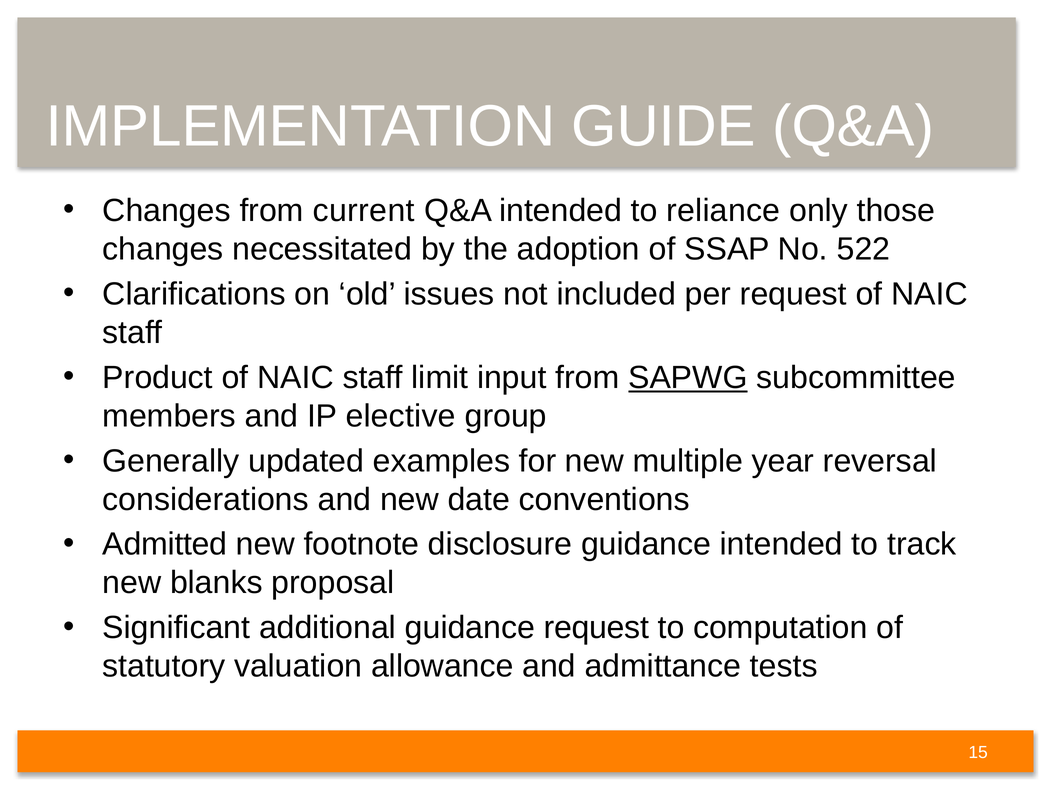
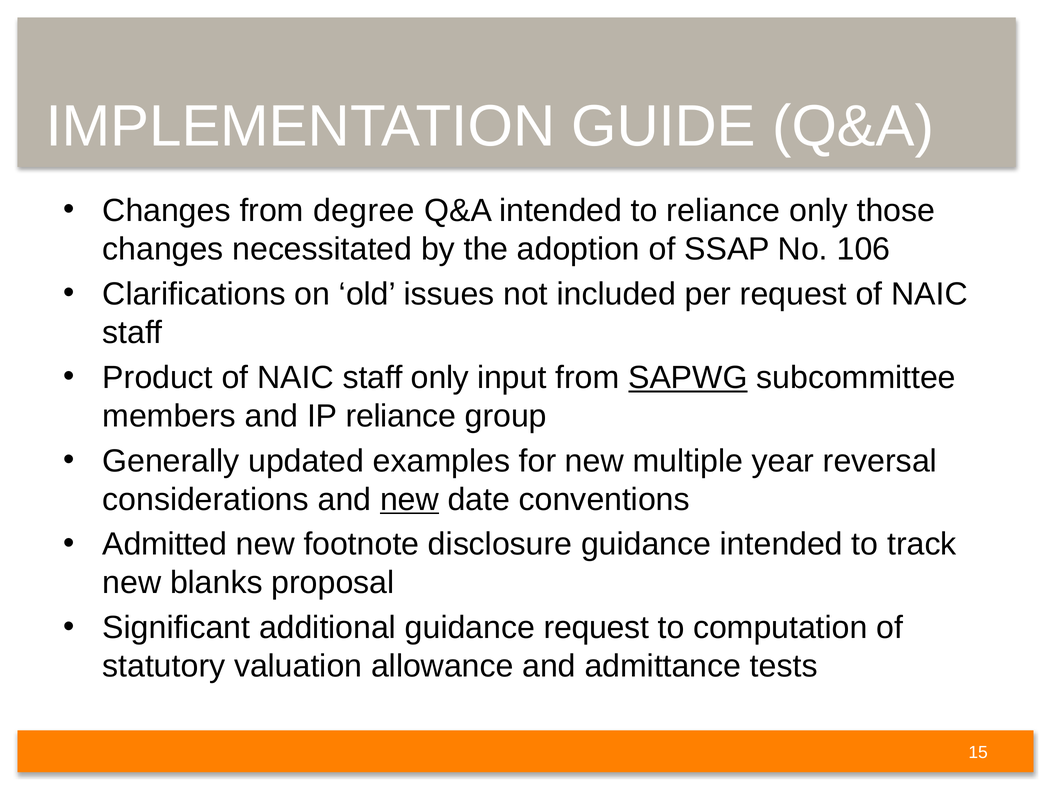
current: current -> degree
522: 522 -> 106
staff limit: limit -> only
IP elective: elective -> reliance
new at (409, 500) underline: none -> present
